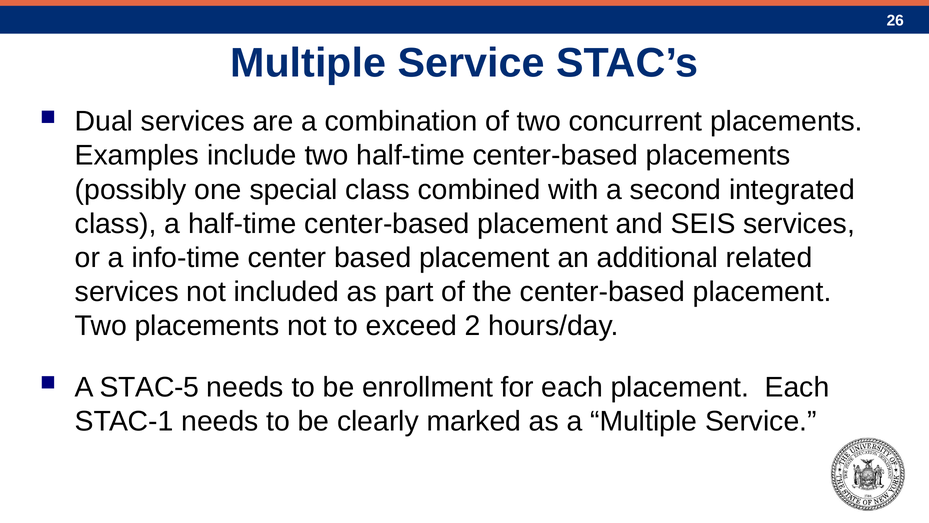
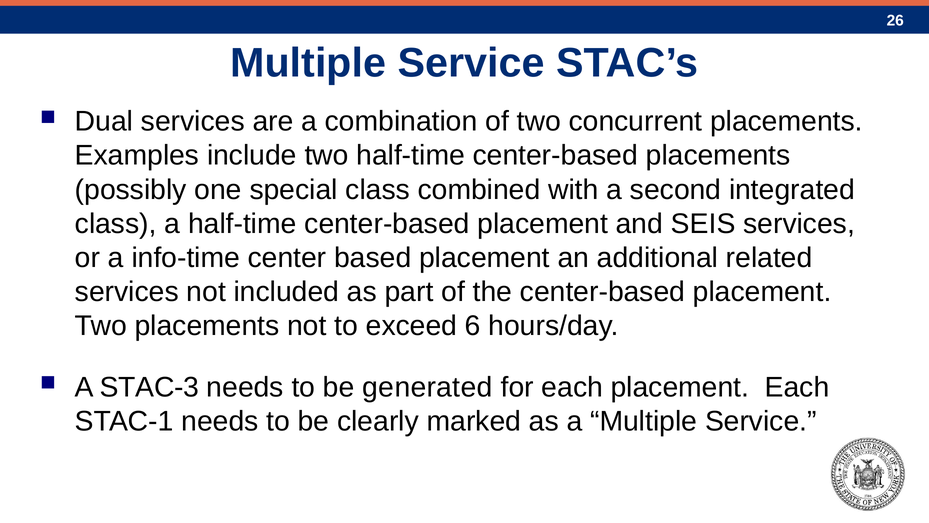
2: 2 -> 6
STAC-5: STAC-5 -> STAC-3
enrollment: enrollment -> generated
